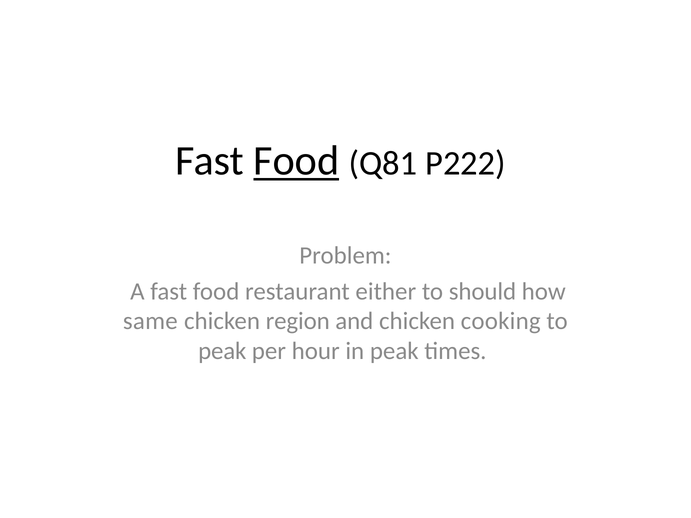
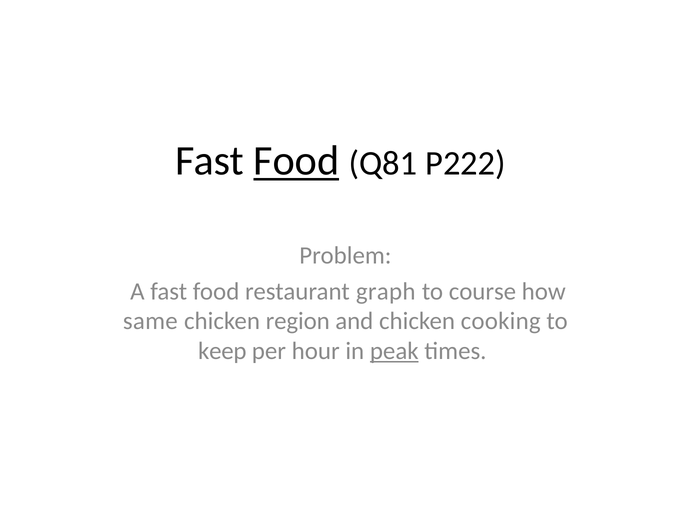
either: either -> graph
should: should -> course
peak at (222, 351): peak -> keep
peak at (394, 351) underline: none -> present
